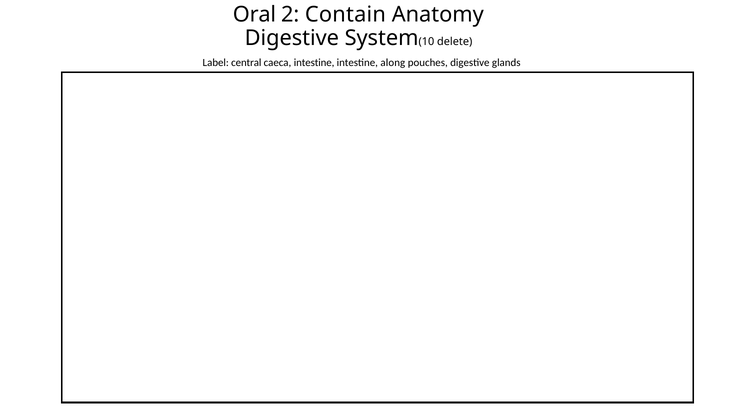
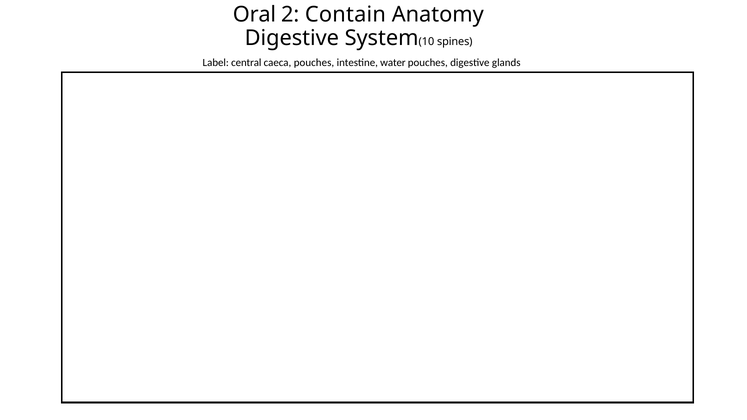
delete: delete -> spines
caeca intestine: intestine -> pouches
along: along -> water
